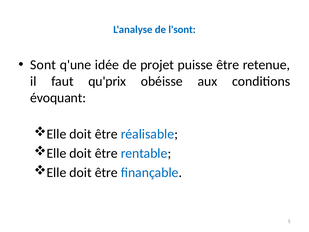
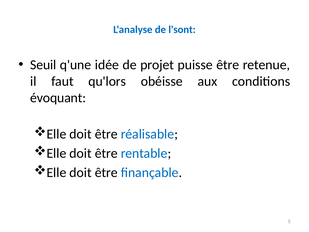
Sont: Sont -> Seuil
qu'prix: qu'prix -> qu'lors
